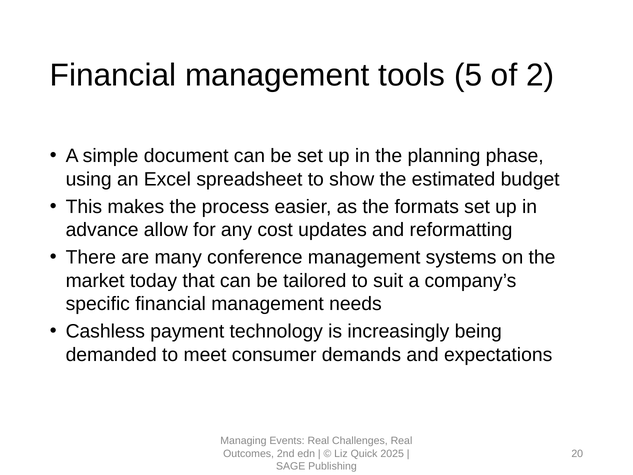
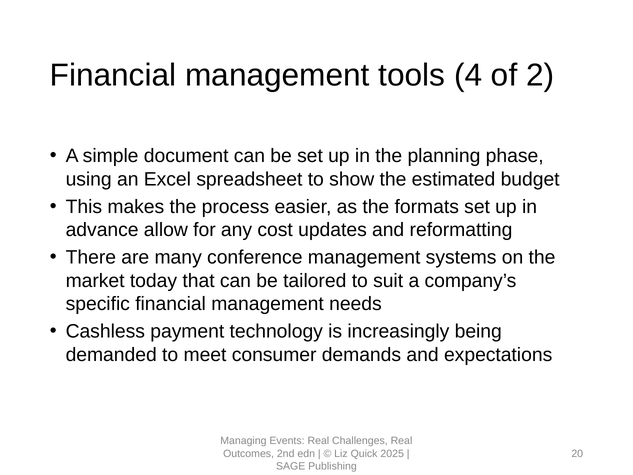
5: 5 -> 4
